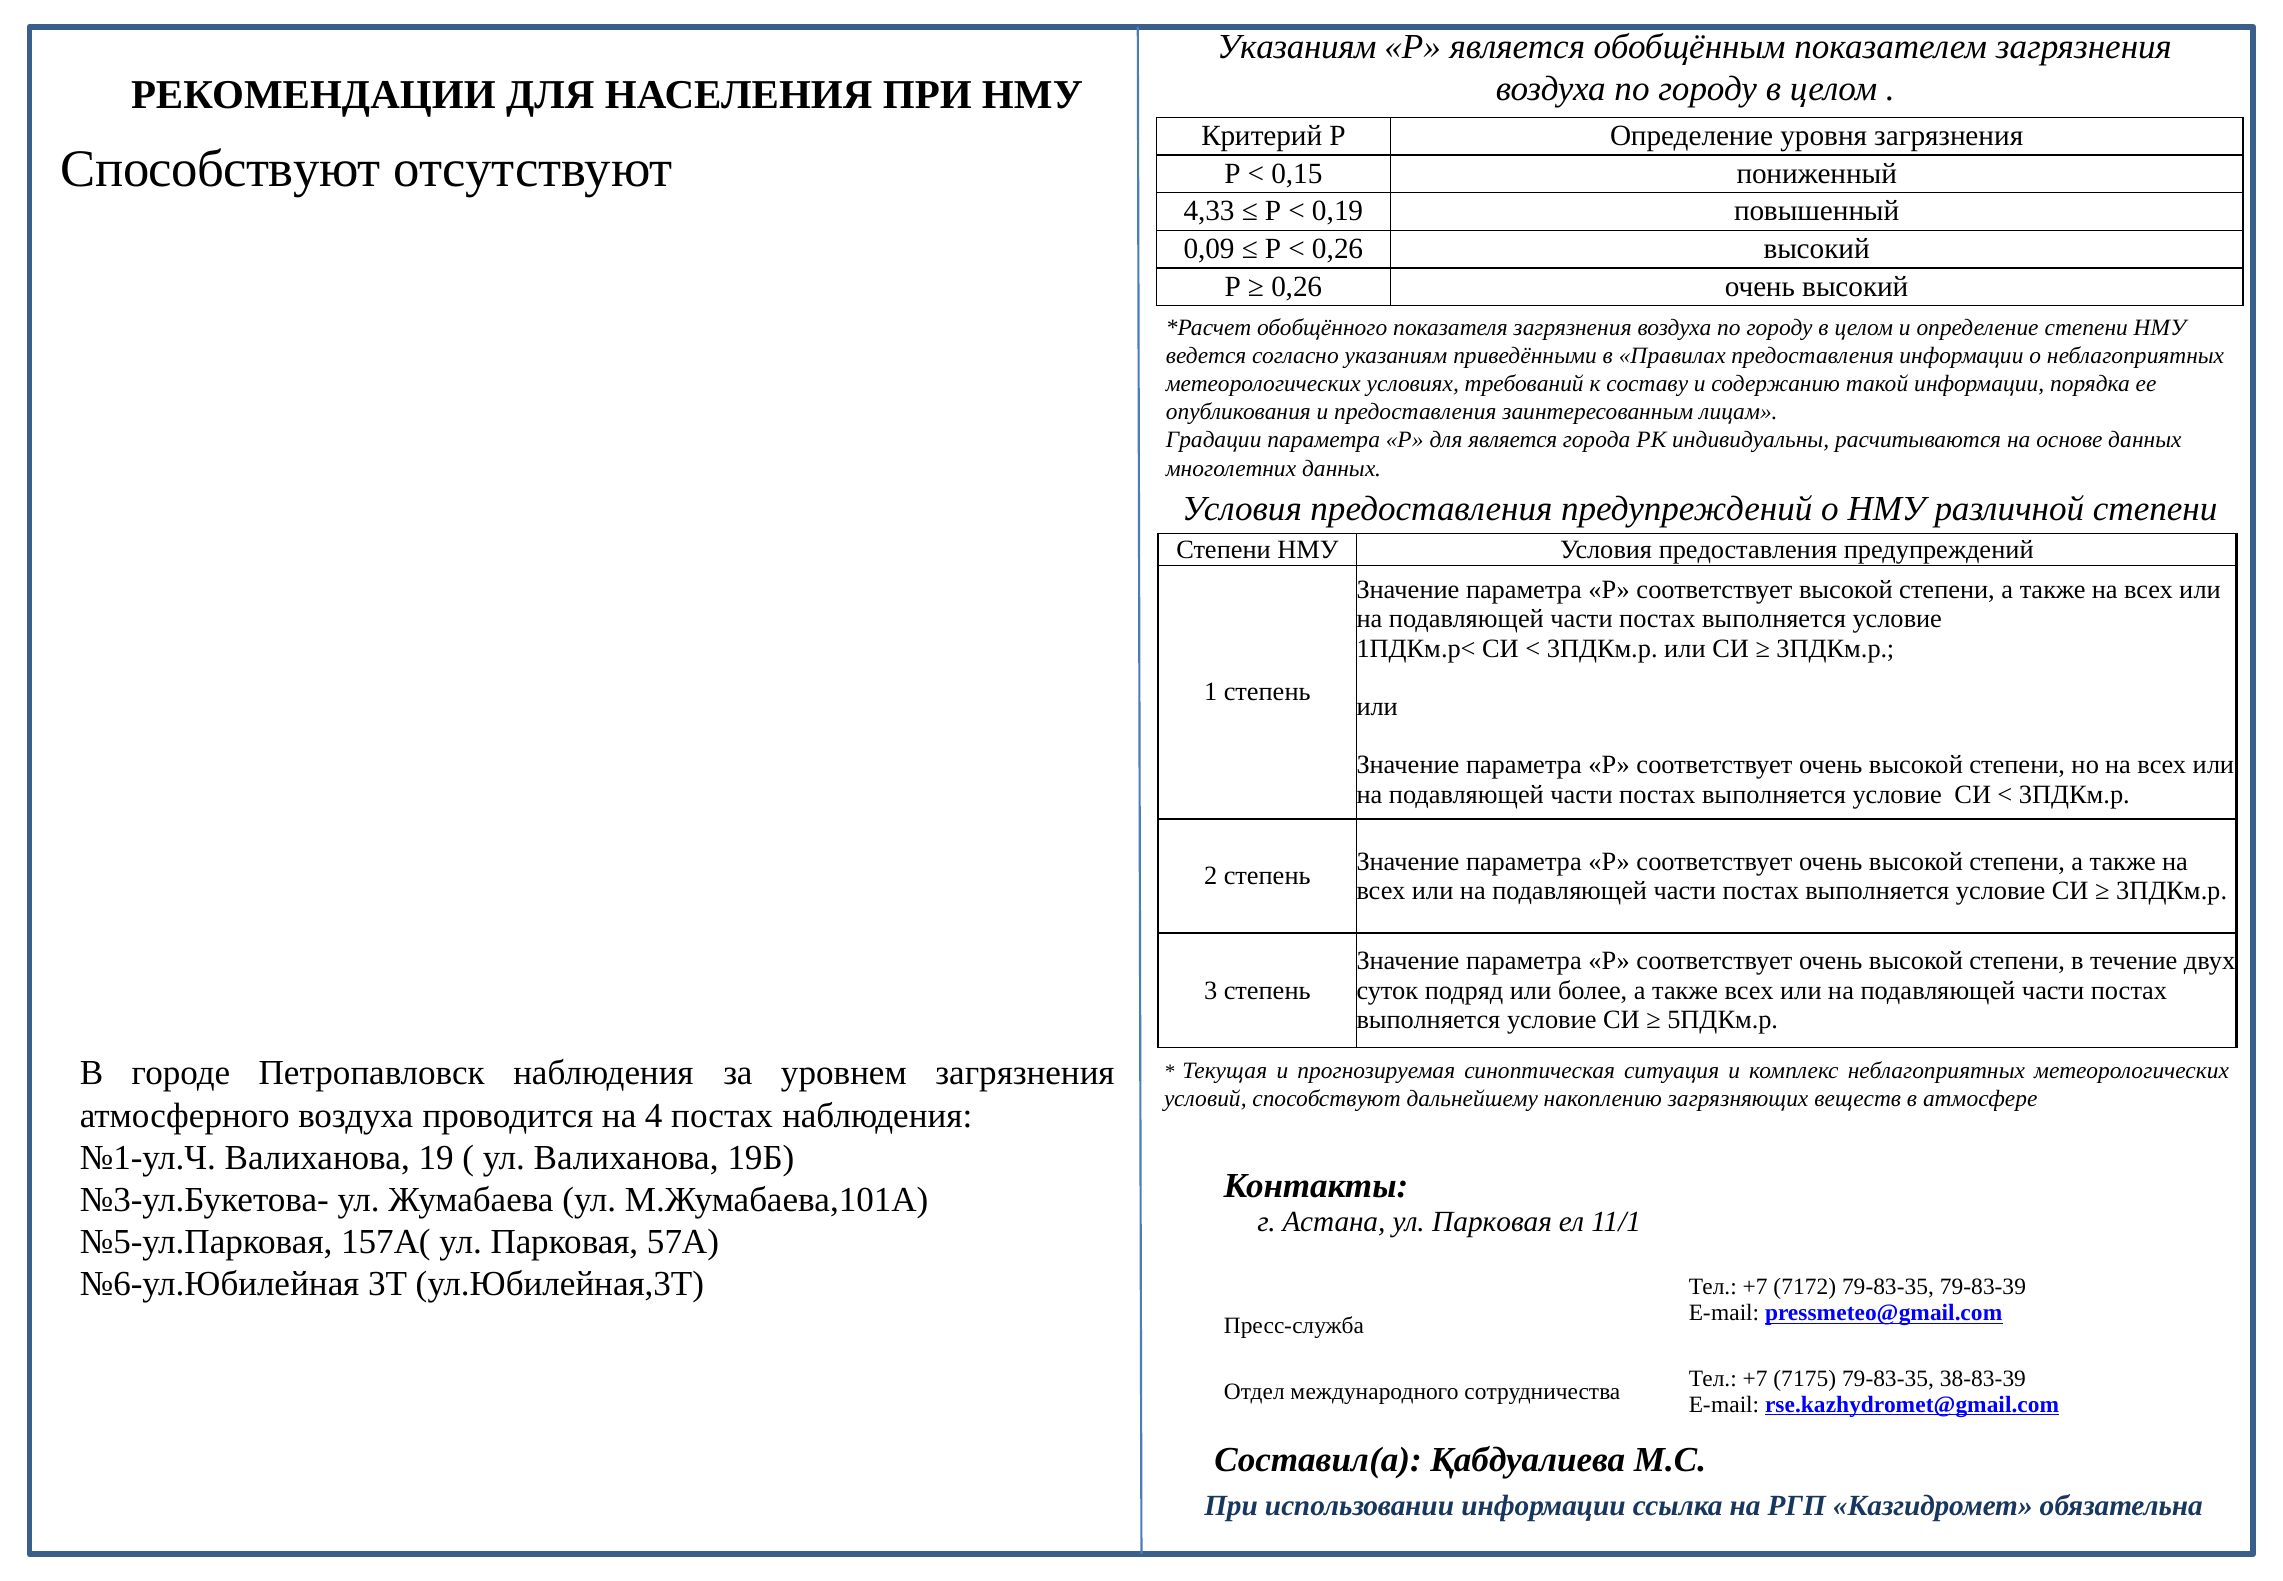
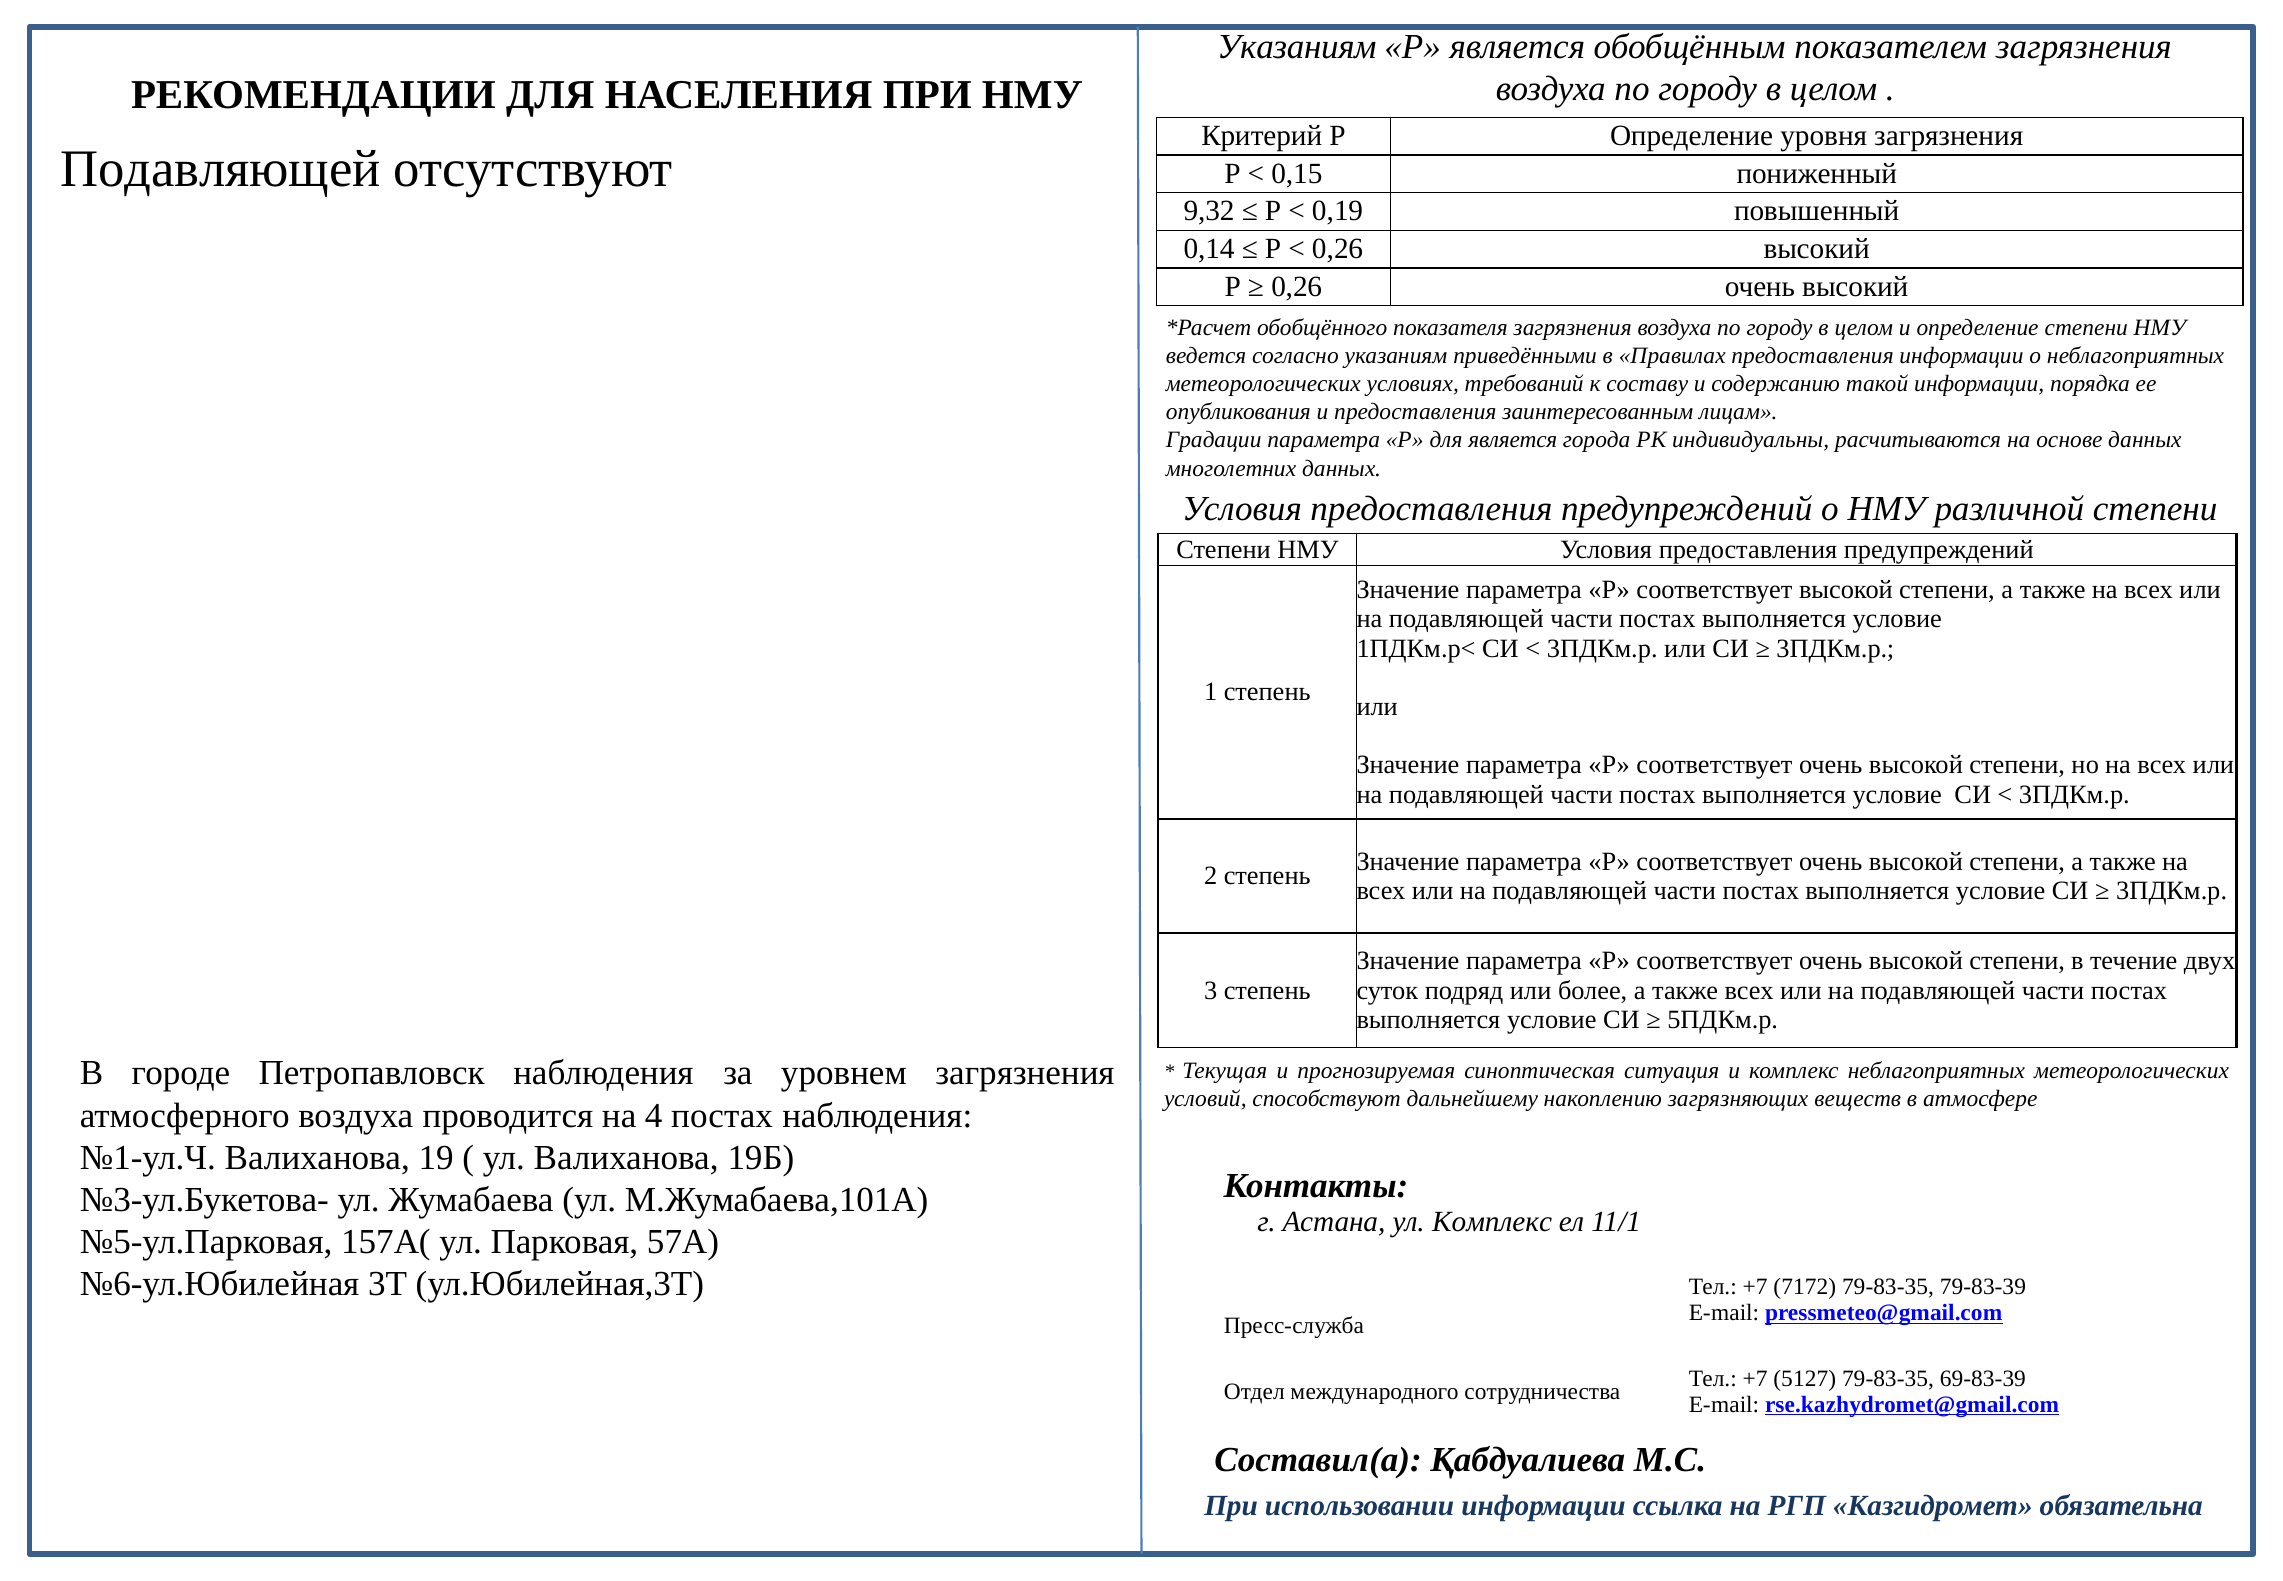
Способствуют at (221, 169): Способствуют -> Подавляющей
4,33: 4,33 -> 9,32
0,09: 0,09 -> 0,14
Астана ул Парковая: Парковая -> Комплекс
7175: 7175 -> 5127
38-83-39: 38-83-39 -> 69-83-39
